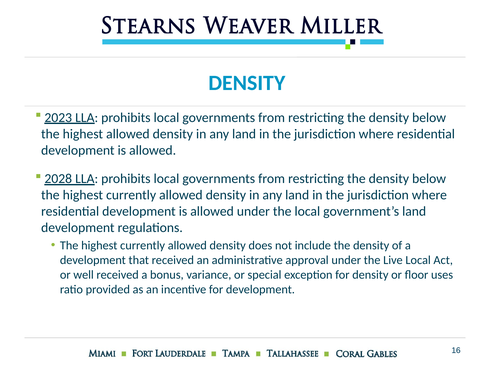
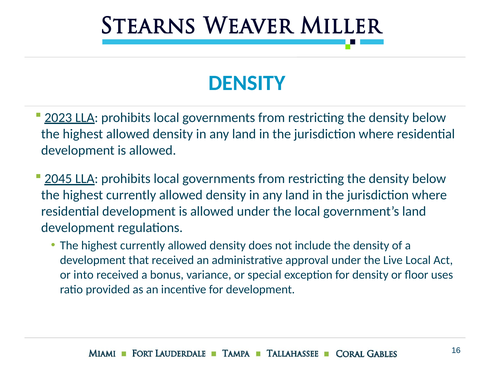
2028: 2028 -> 2045
well: well -> into
